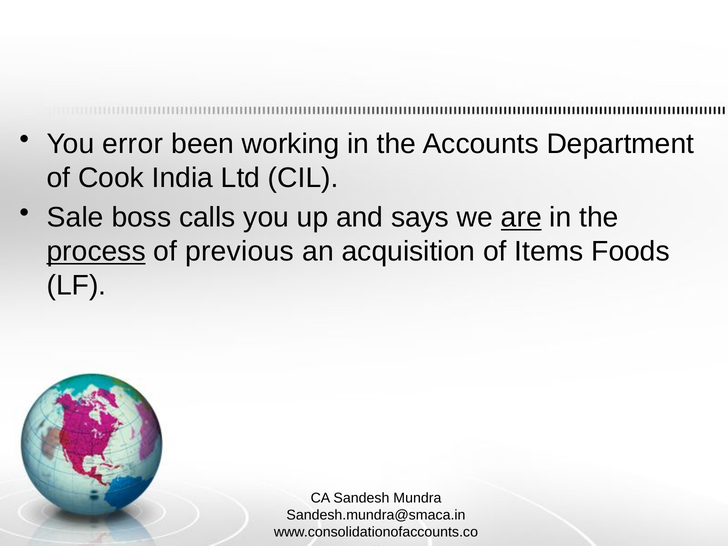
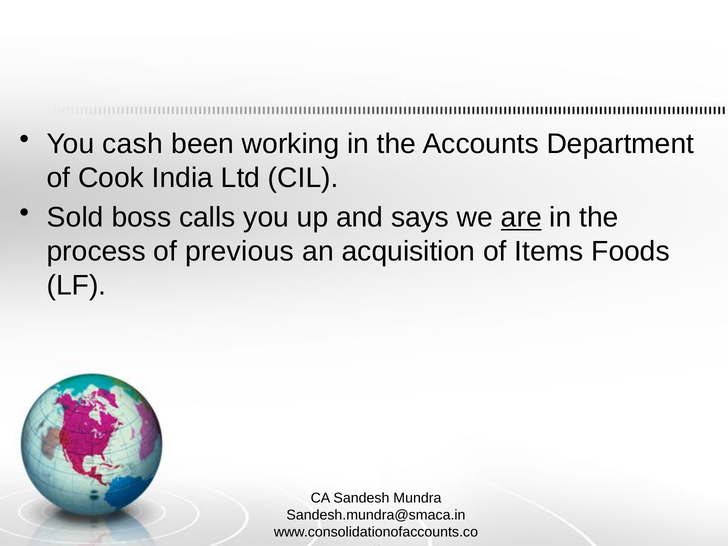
error: error -> cash
Sale: Sale -> Sold
process underline: present -> none
